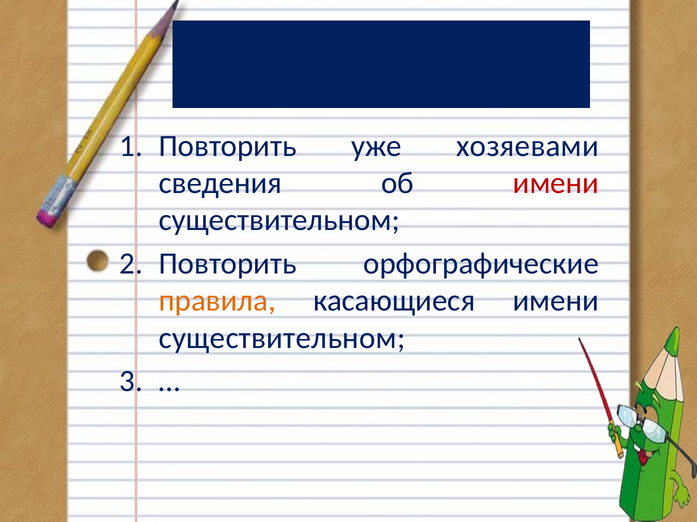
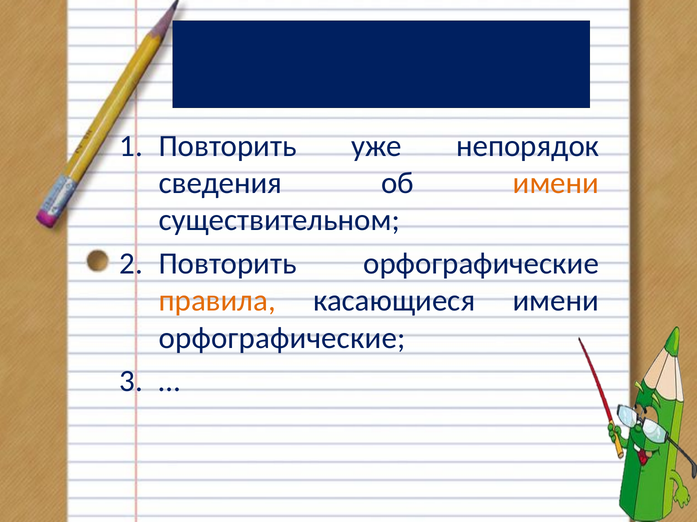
хозяевами: хозяевами -> непорядок
имени at (556, 183) colour: red -> orange
существительном at (282, 338): существительном -> орфографические
